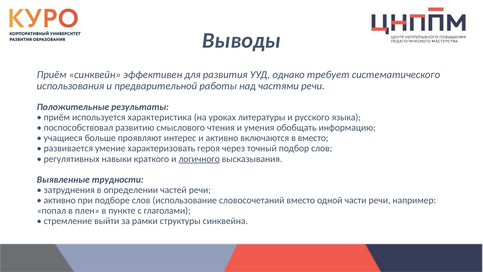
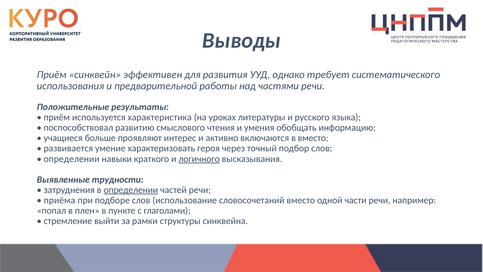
регулятивных at (72, 159): регулятивных -> определении
определении at (131, 190) underline: none -> present
активно at (60, 200): активно -> приёма
